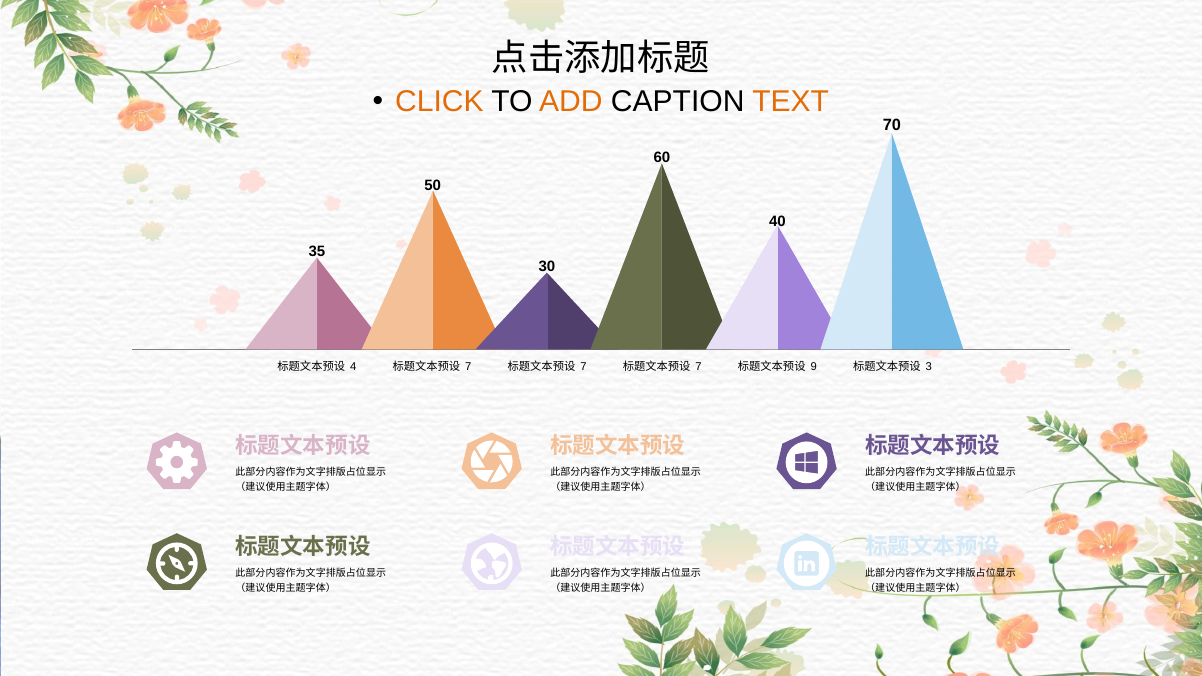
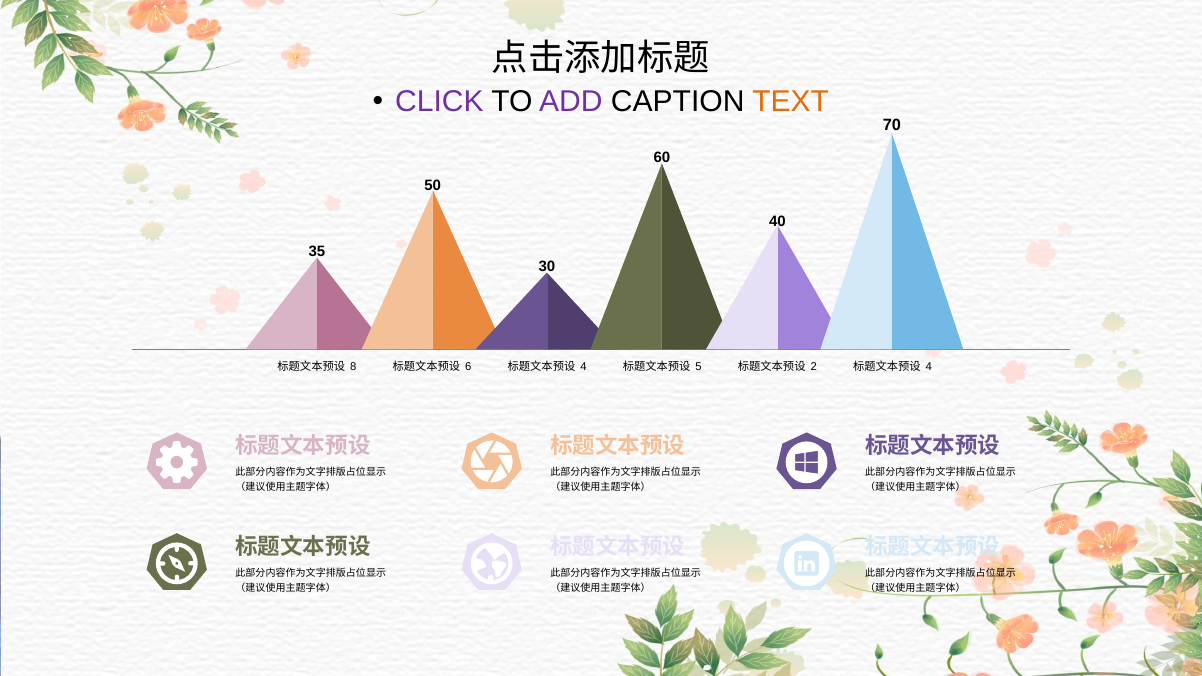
CLICK colour: orange -> purple
ADD colour: orange -> purple
4: 4 -> 8
7 at (468, 367): 7 -> 6
7 at (583, 367): 7 -> 4
7 at (699, 367): 7 -> 5
9: 9 -> 2
3 at (929, 367): 3 -> 4
